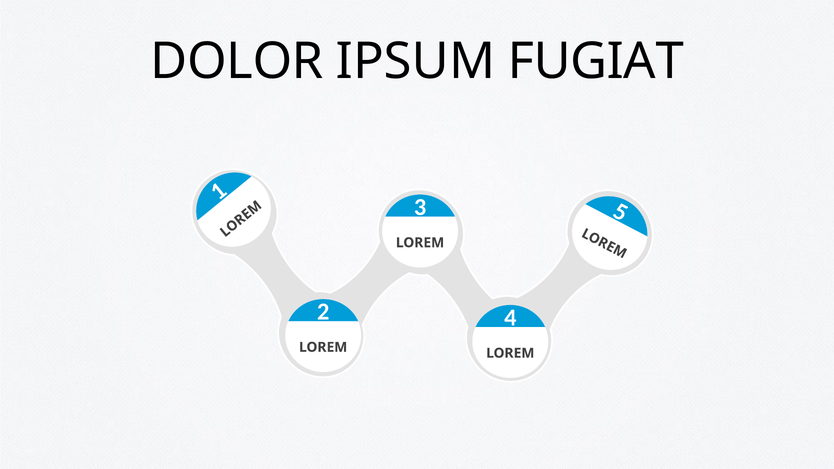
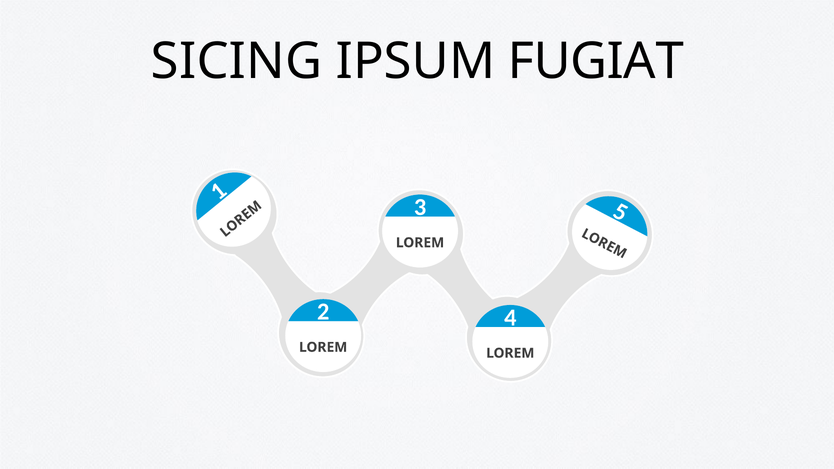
DOLOR: DOLOR -> SICING
